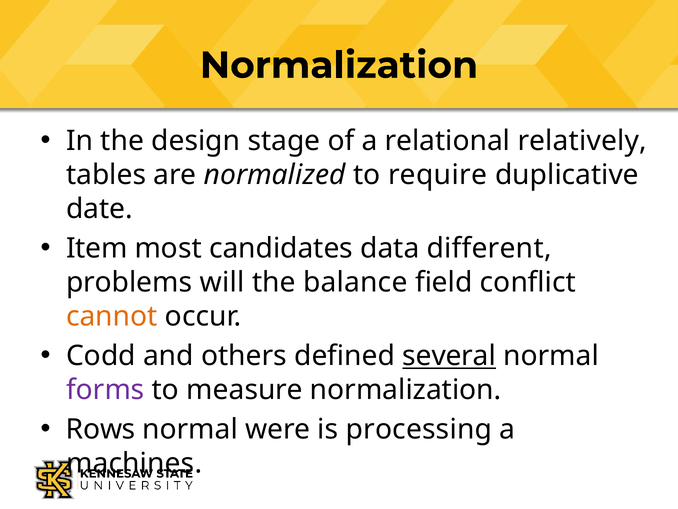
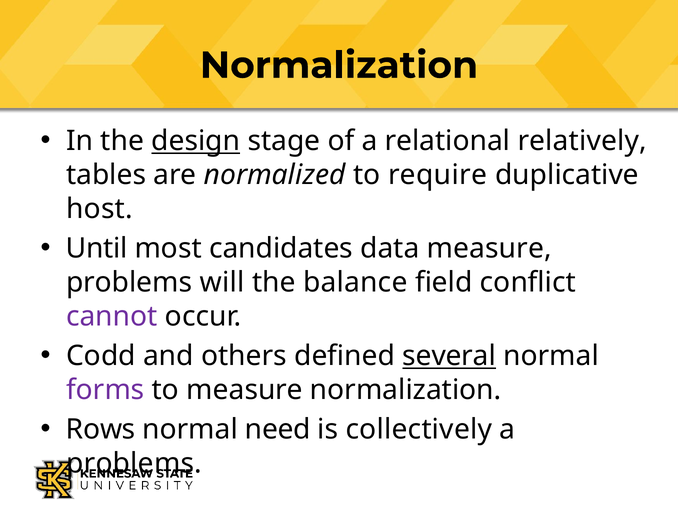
design underline: none -> present
date: date -> host
Item: Item -> Until
data different: different -> measure
cannot colour: orange -> purple
were: were -> need
processing: processing -> collectively
machines at (134, 463): machines -> problems
